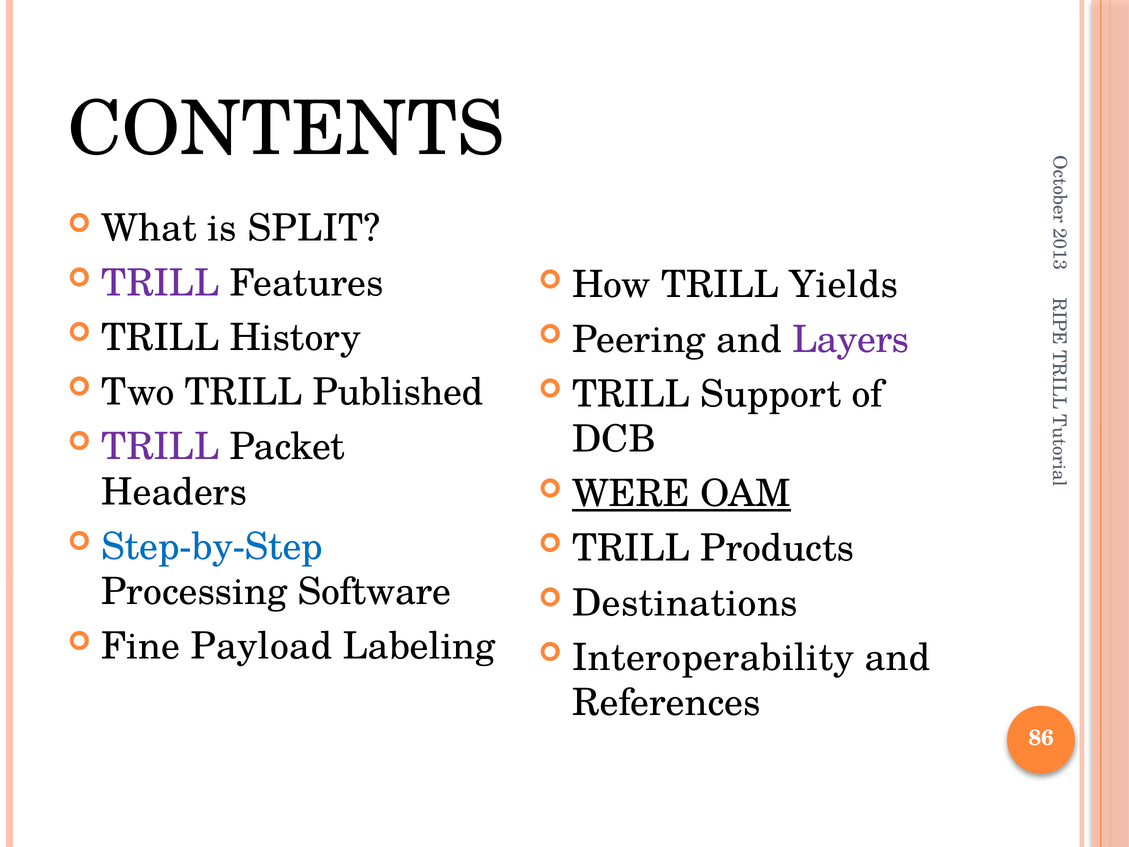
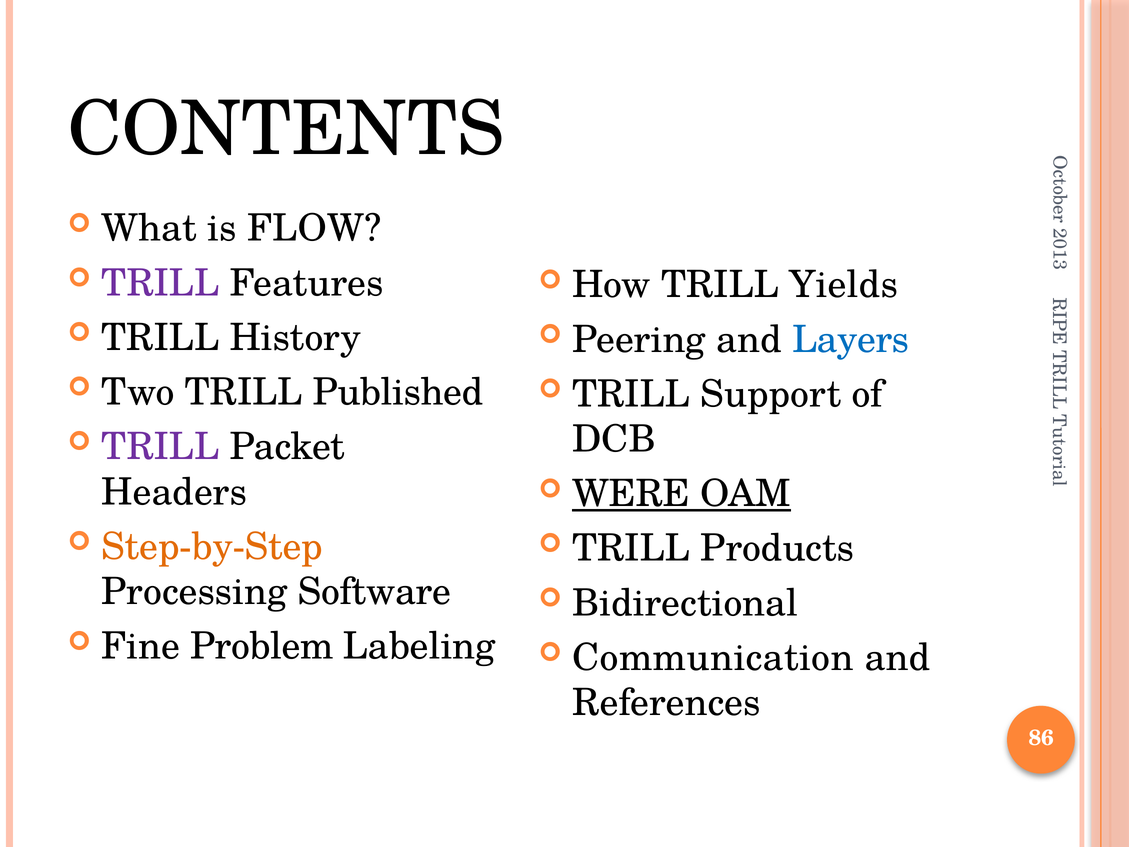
SPLIT: SPLIT -> FLOW
Layers colour: purple -> blue
Step-by-Step colour: blue -> orange
Destinations: Destinations -> Bidirectional
Payload: Payload -> Problem
Interoperability: Interoperability -> Communication
